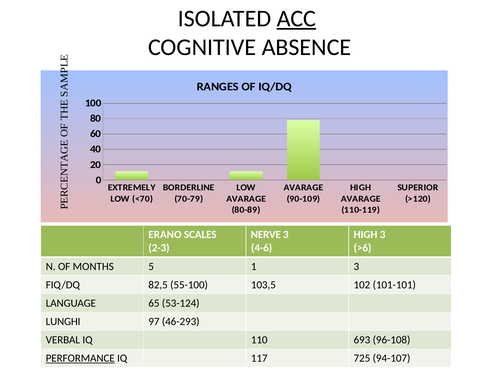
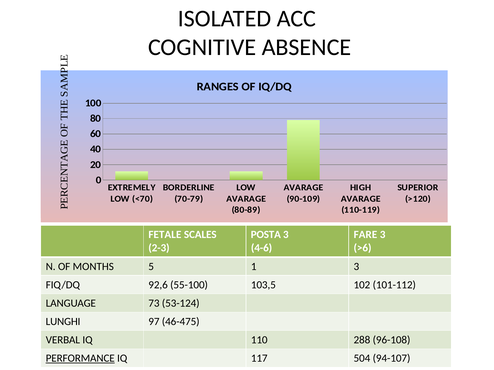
ACC underline: present -> none
ERANO: ERANO -> FETALE
NERVE: NERVE -> POSTA
HIGH at (366, 235): HIGH -> FARE
82,5: 82,5 -> 92,6
101-101: 101-101 -> 101-112
65: 65 -> 73
46-293: 46-293 -> 46-475
693: 693 -> 288
725: 725 -> 504
